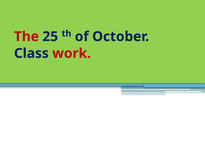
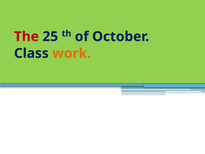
work colour: red -> orange
